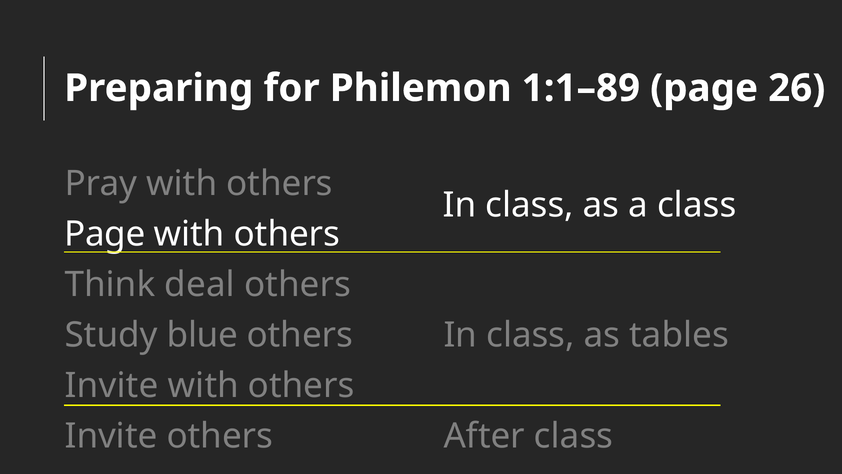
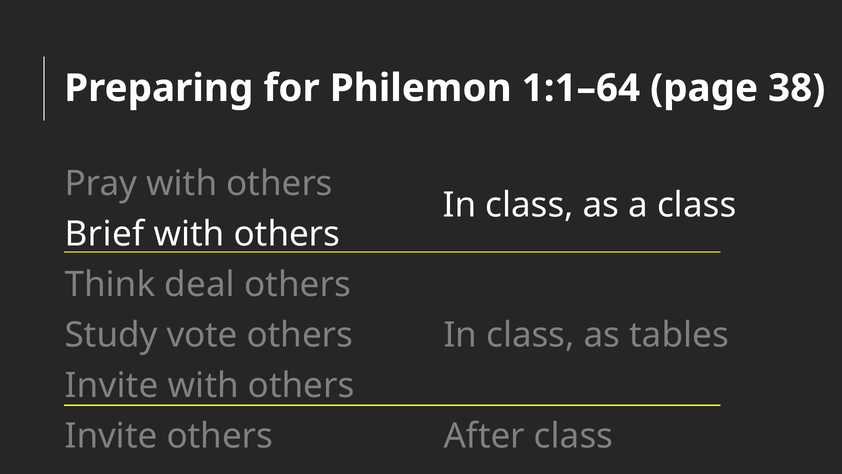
1:1–89: 1:1–89 -> 1:1–64
26: 26 -> 38
Page at (105, 234): Page -> Brief
blue: blue -> vote
